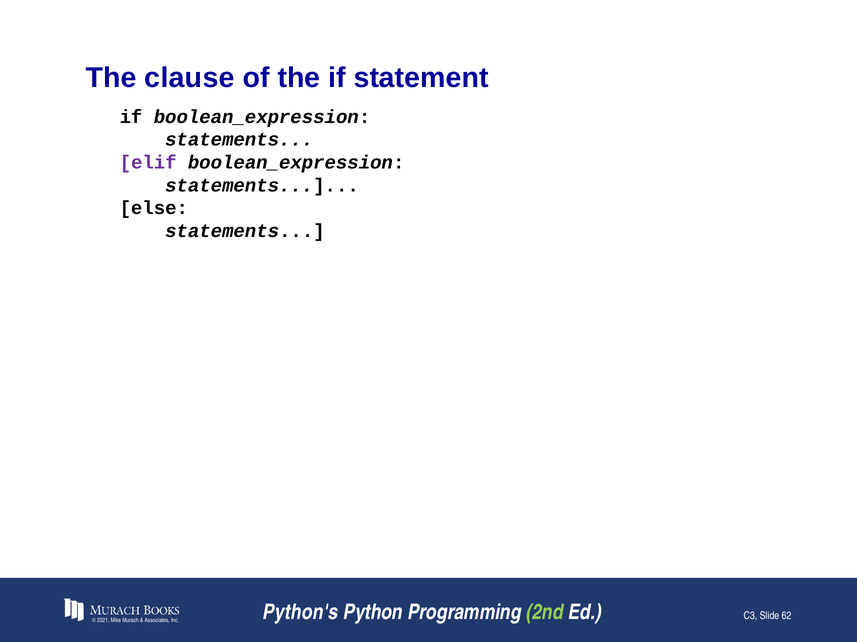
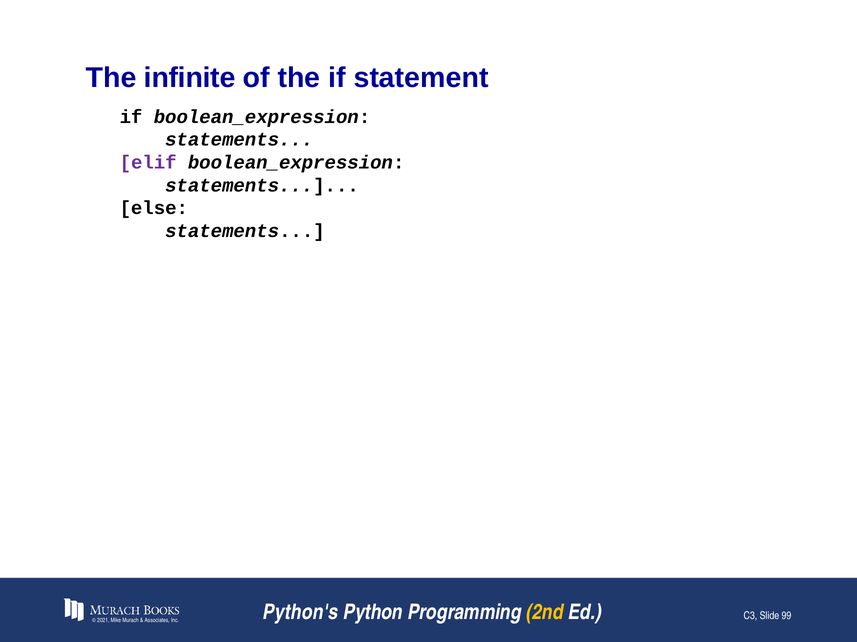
clause: clause -> infinite
2nd colour: light green -> yellow
62: 62 -> 99
